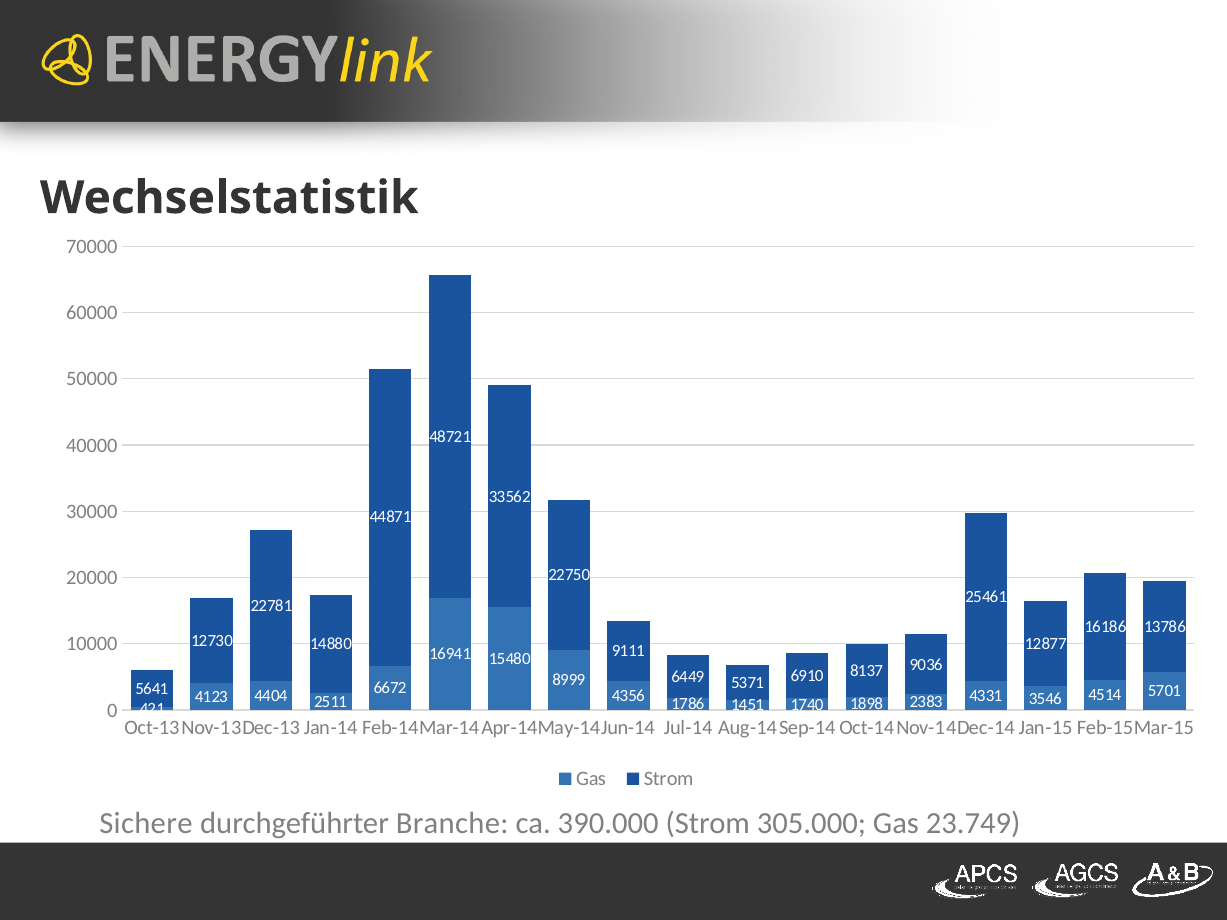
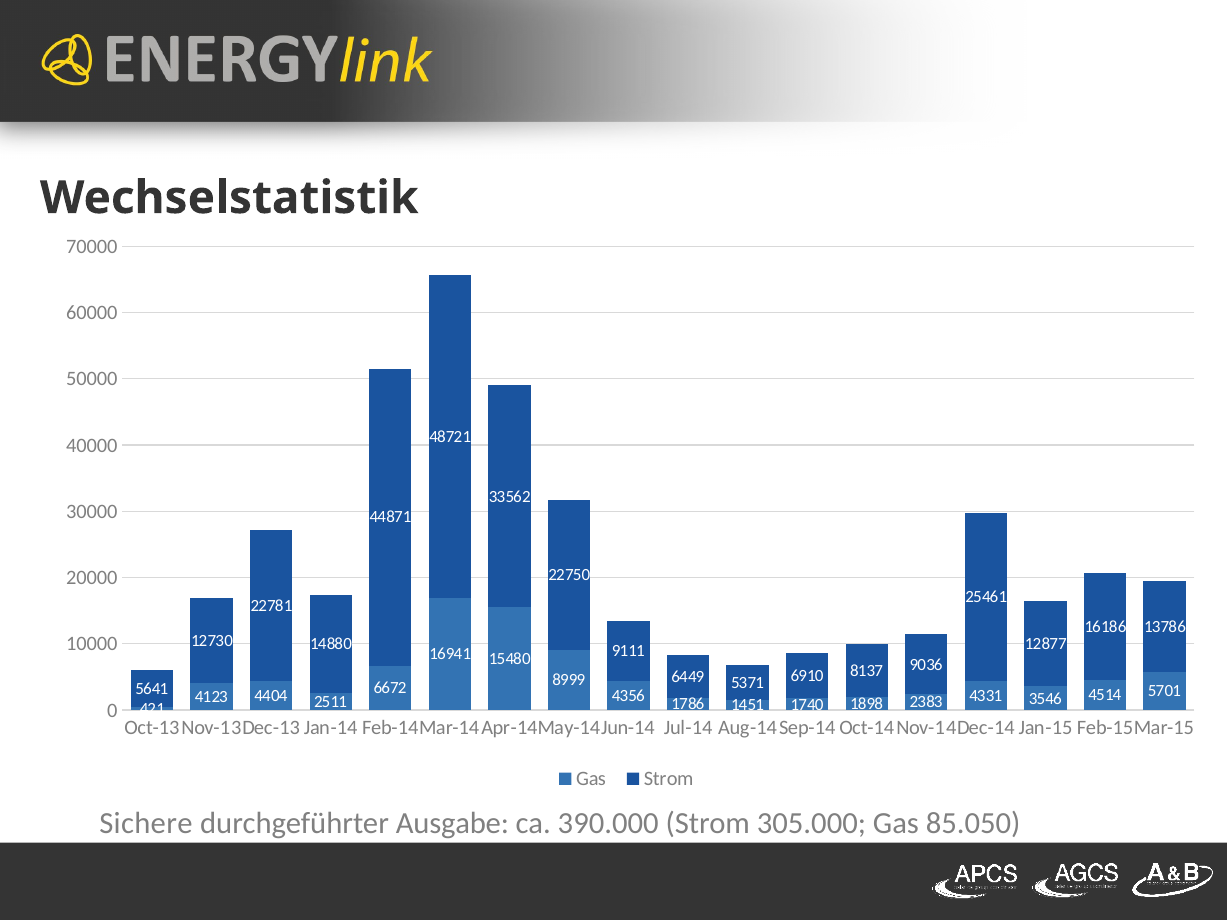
Branche: Branche -> Ausgabe
23.749: 23.749 -> 85.050
